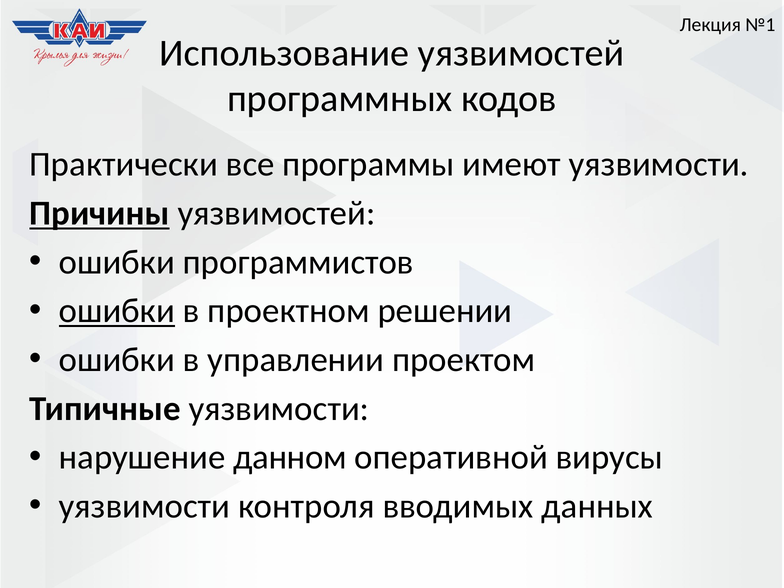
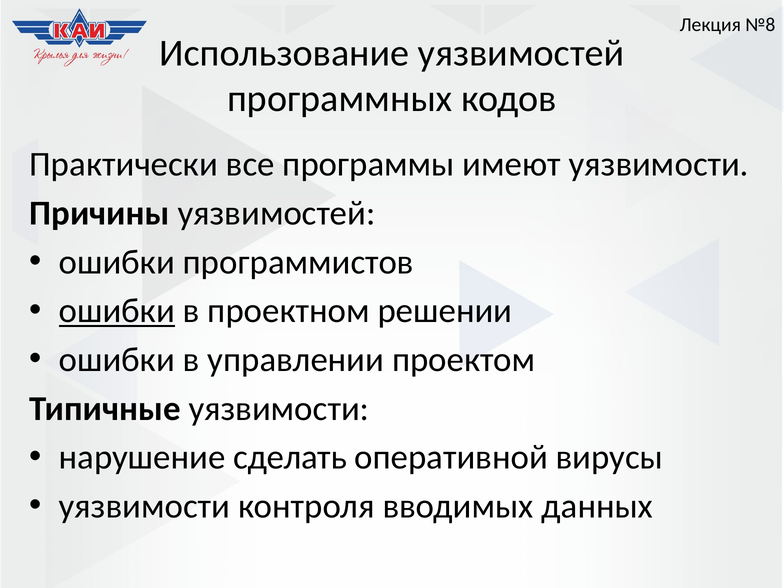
№1: №1 -> №8
Причины underline: present -> none
данном: данном -> сделать
